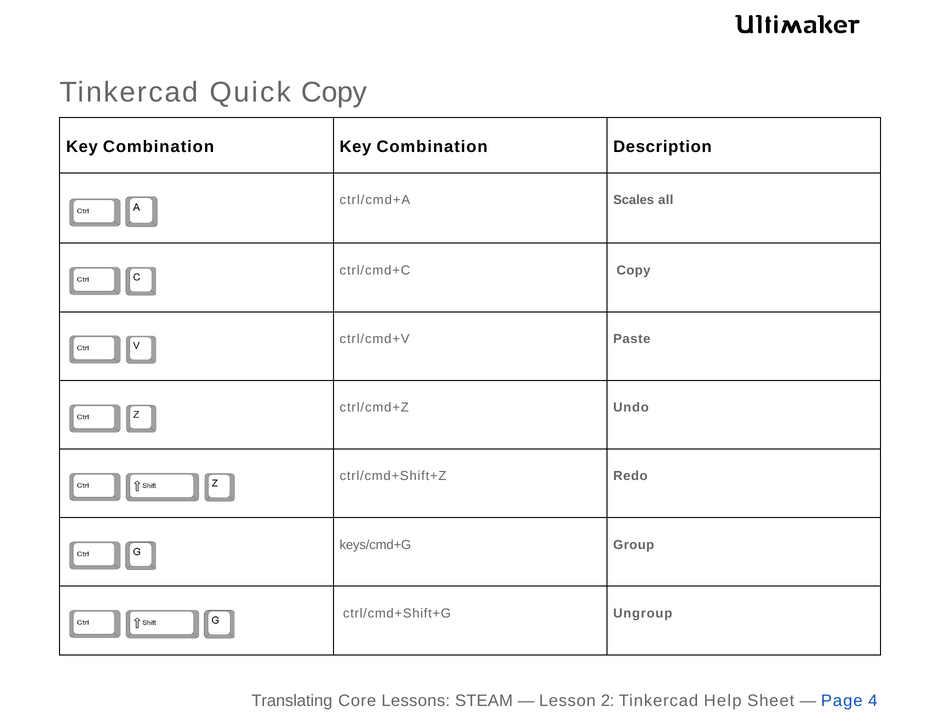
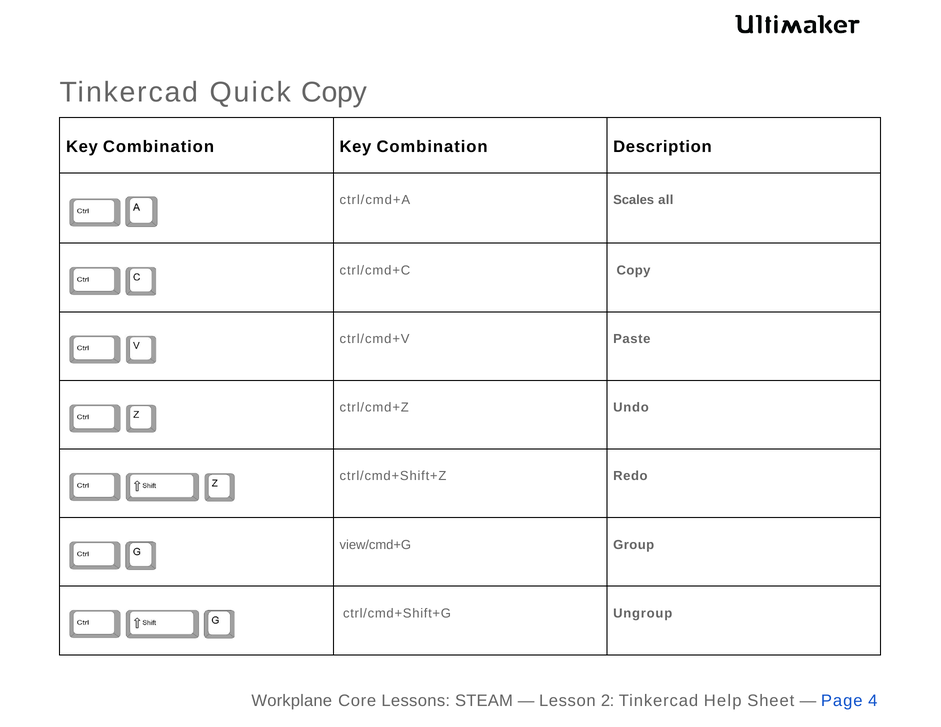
keys/cmd+G: keys/cmd+G -> view/cmd+G
Translating: Translating -> Workplane
